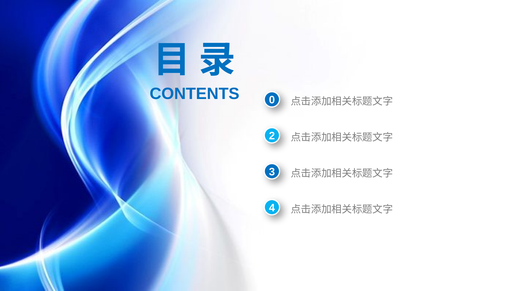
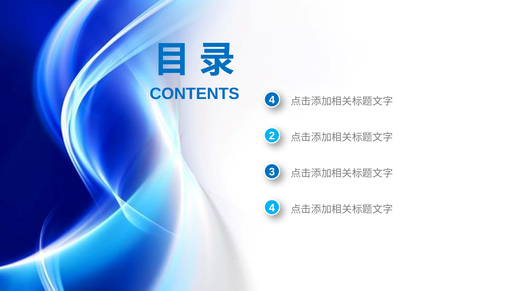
CONTENTS 0: 0 -> 4
